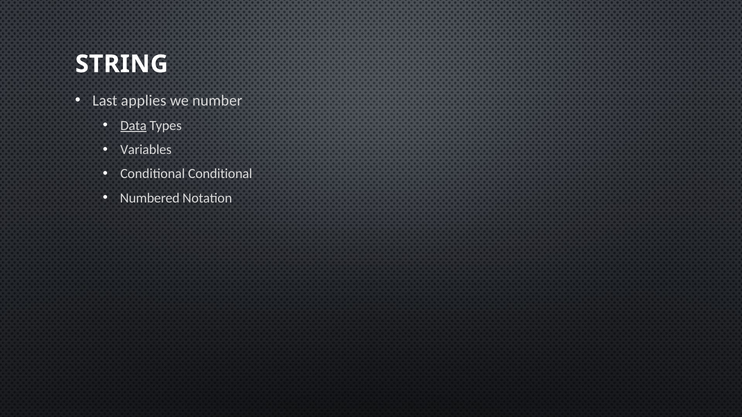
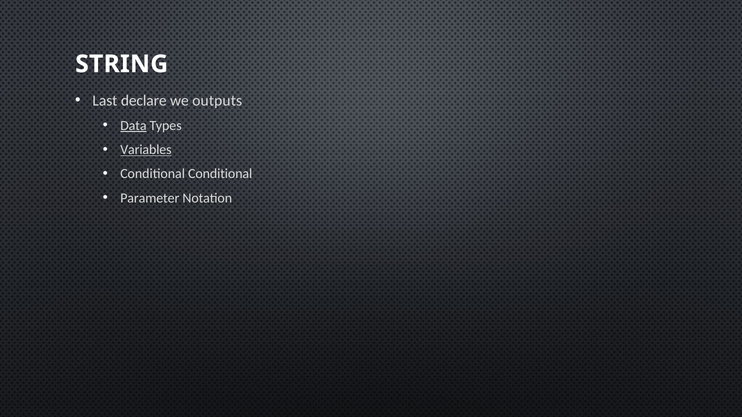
applies: applies -> declare
number: number -> outputs
Variables underline: none -> present
Numbered: Numbered -> Parameter
